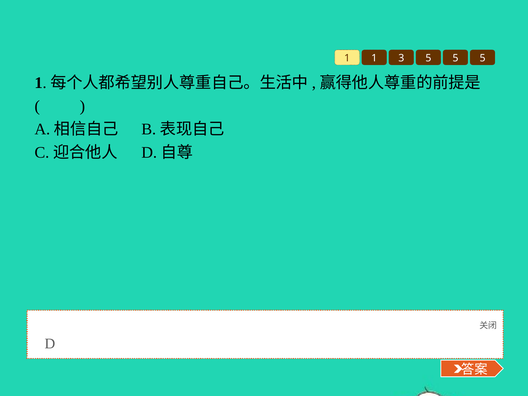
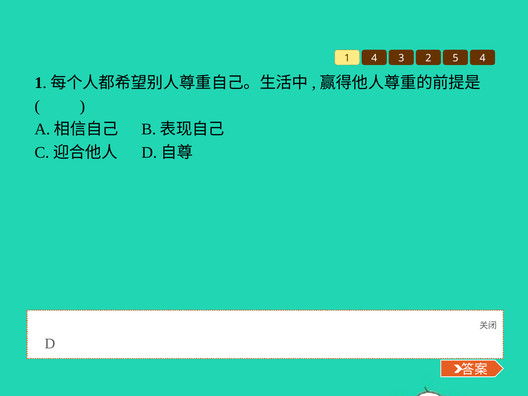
1 1: 1 -> 4
3 5: 5 -> 2
5 at (483, 58): 5 -> 4
